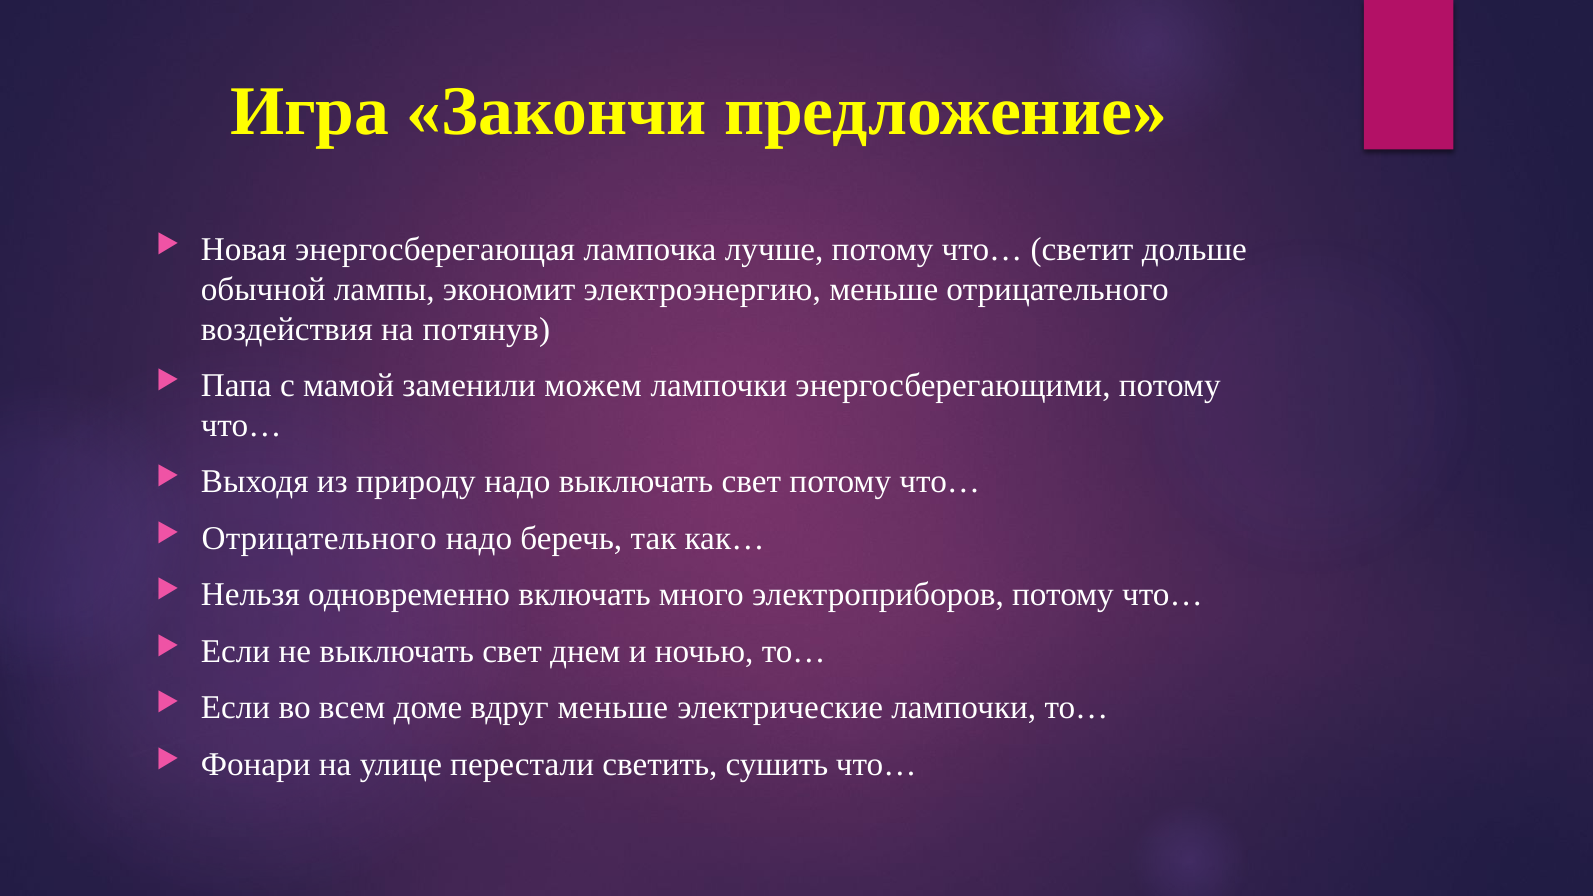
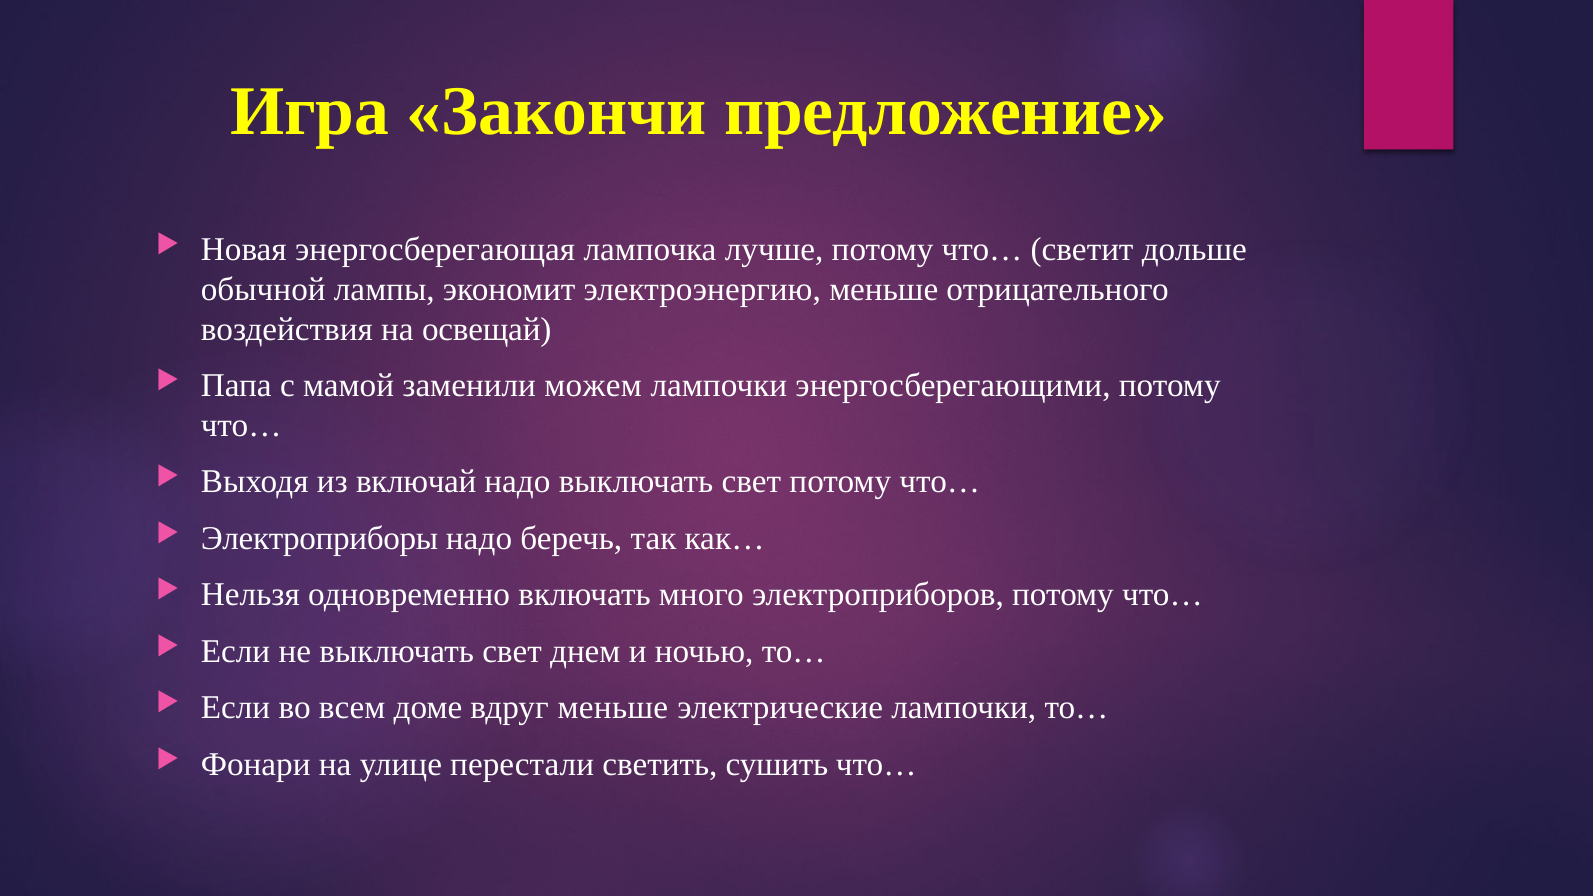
потянув: потянув -> освещай
природу: природу -> включай
Отрицательного at (319, 539): Отрицательного -> Электроприборы
